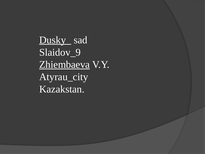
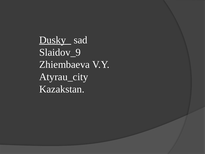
Zhiembaeva underline: present -> none
